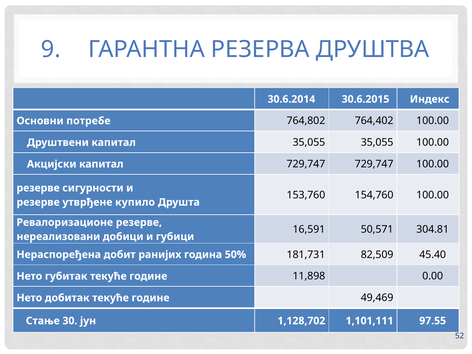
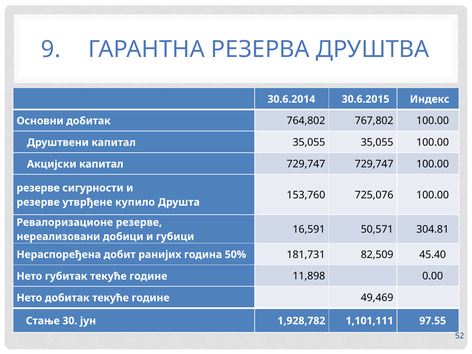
Основни потребе: потребе -> добитак
764,402: 764,402 -> 767,802
154,760: 154,760 -> 725,076
1,128,702: 1,128,702 -> 1,928,782
